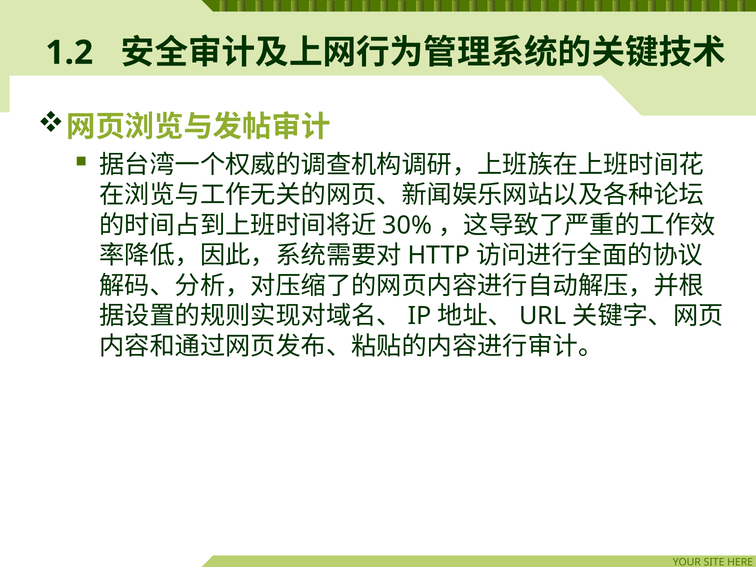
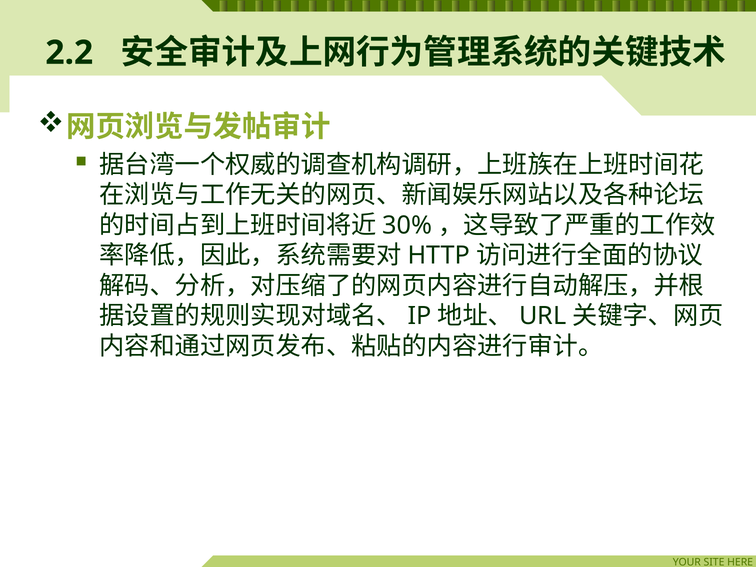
1.2: 1.2 -> 2.2
